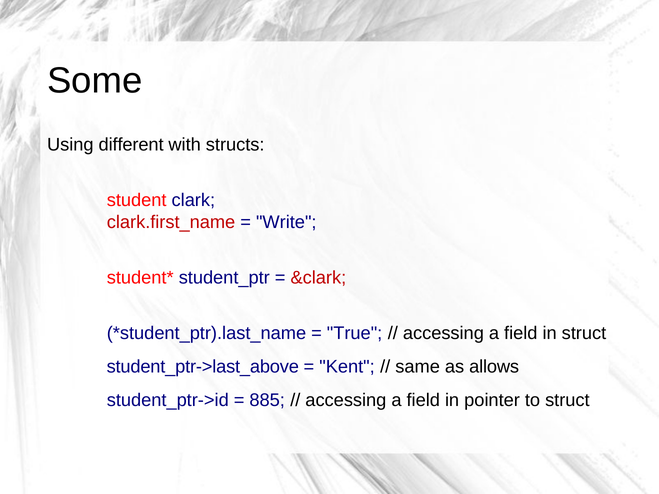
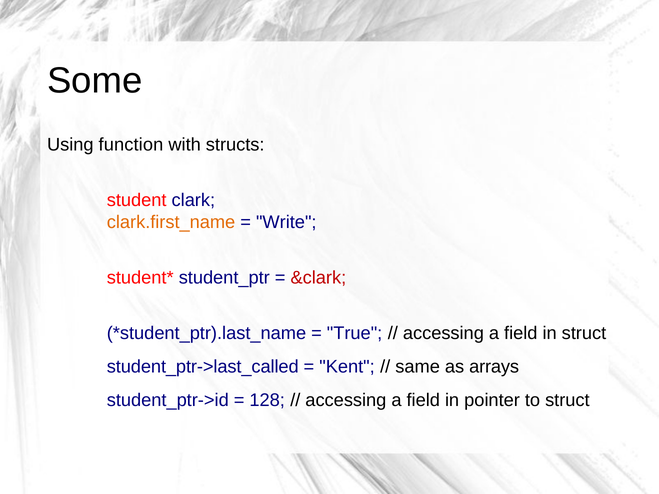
different: different -> function
clark.first_name colour: red -> orange
student_ptr->last_above: student_ptr->last_above -> student_ptr->last_called
allows: allows -> arrays
885: 885 -> 128
